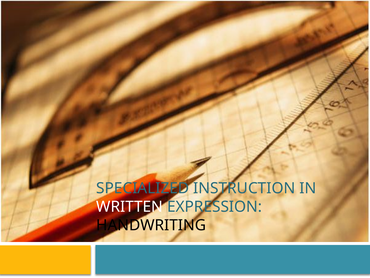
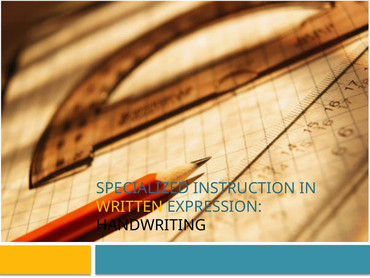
WRITTEN colour: white -> yellow
